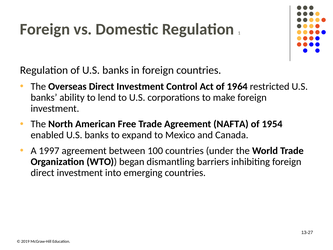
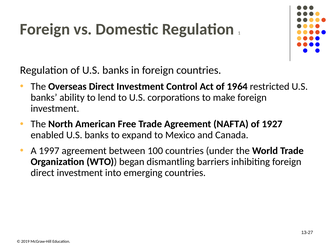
54: 54 -> 27
